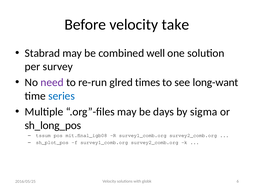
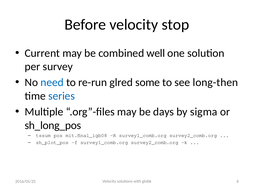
take: take -> stop
Stabrad: Stabrad -> Current
need colour: purple -> blue
times: times -> some
long-want: long-want -> long-then
